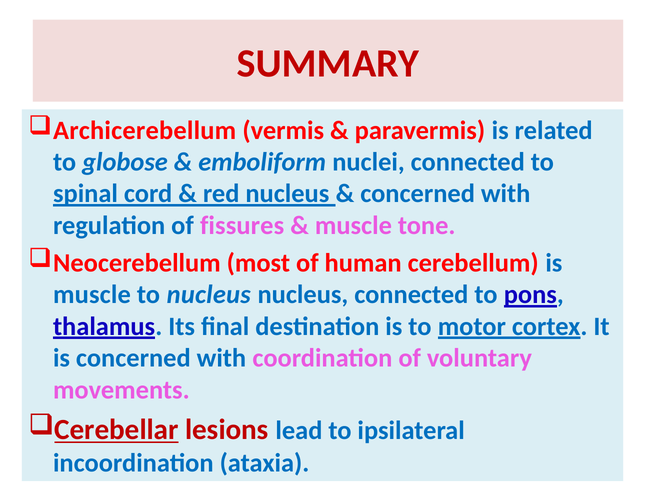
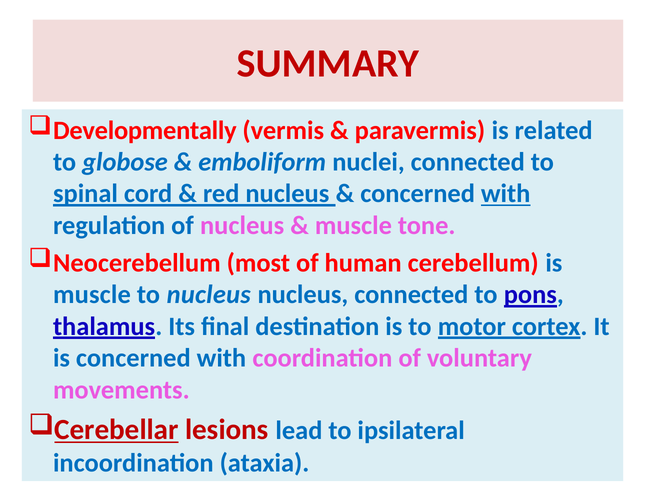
Archicerebellum: Archicerebellum -> Developmentally
with at (506, 194) underline: none -> present
of fissures: fissures -> nucleus
